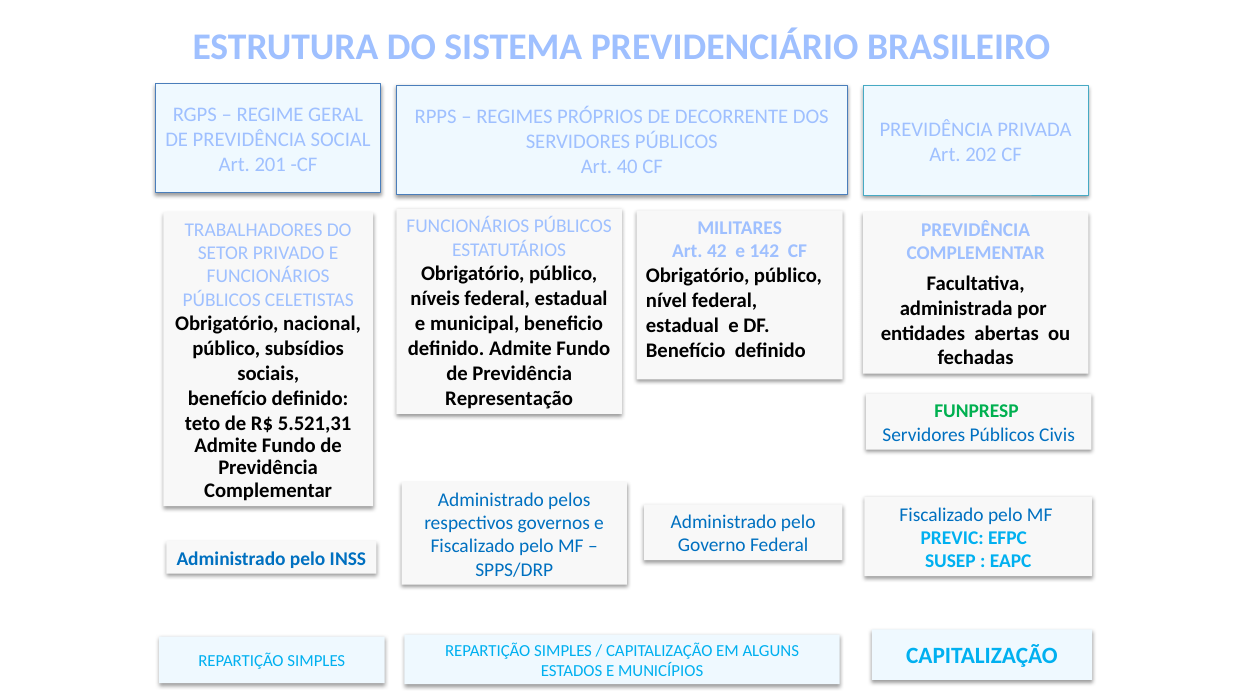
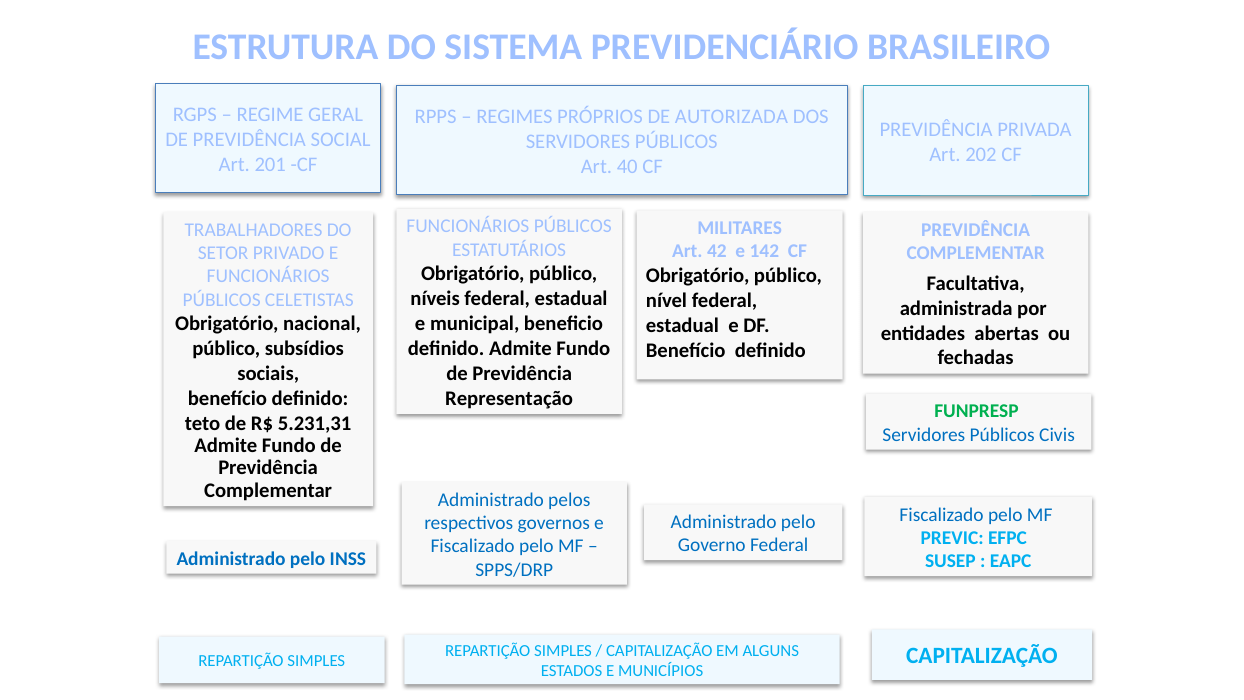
DECORRENTE: DECORRENTE -> AUTORIZADA
5.521,31: 5.521,31 -> 5.231,31
